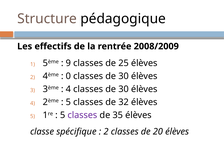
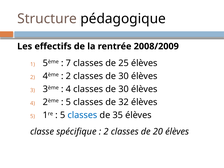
9: 9 -> 7
0 at (68, 76): 0 -> 2
classes at (82, 115) colour: purple -> blue
